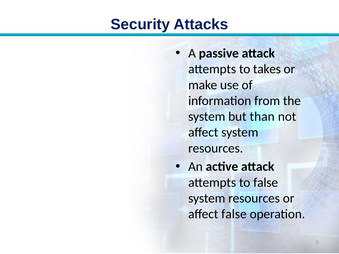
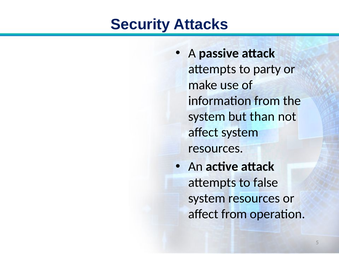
takes: takes -> party
affect false: false -> from
